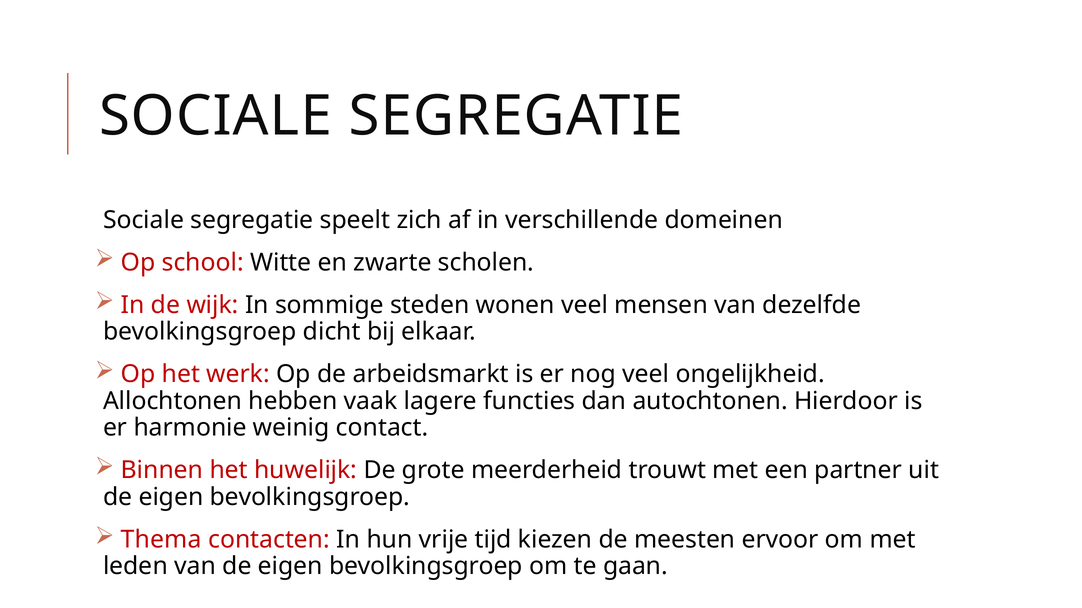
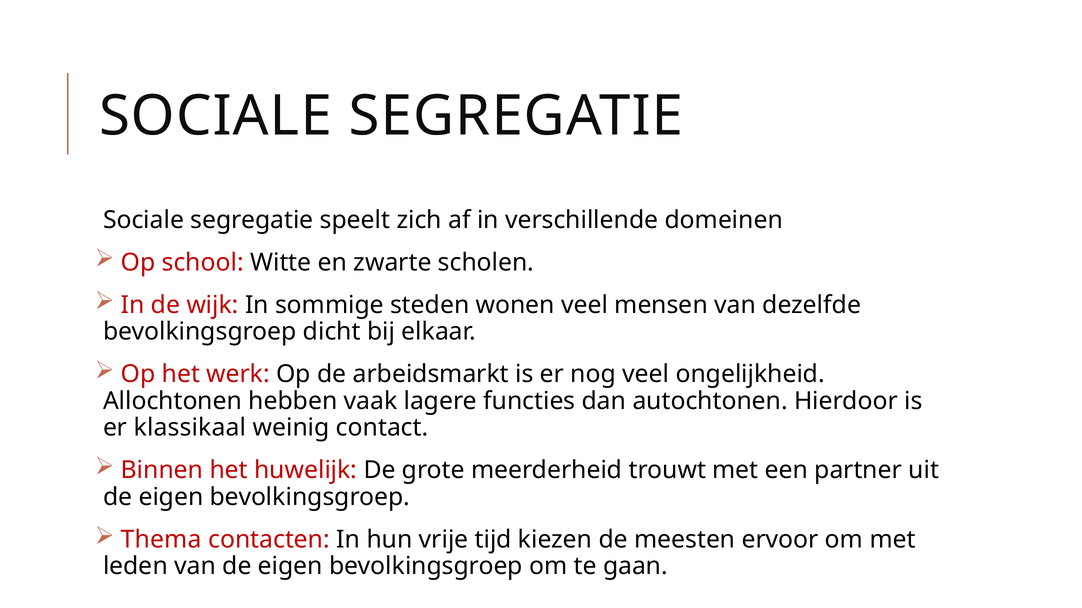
harmonie: harmonie -> klassikaal
